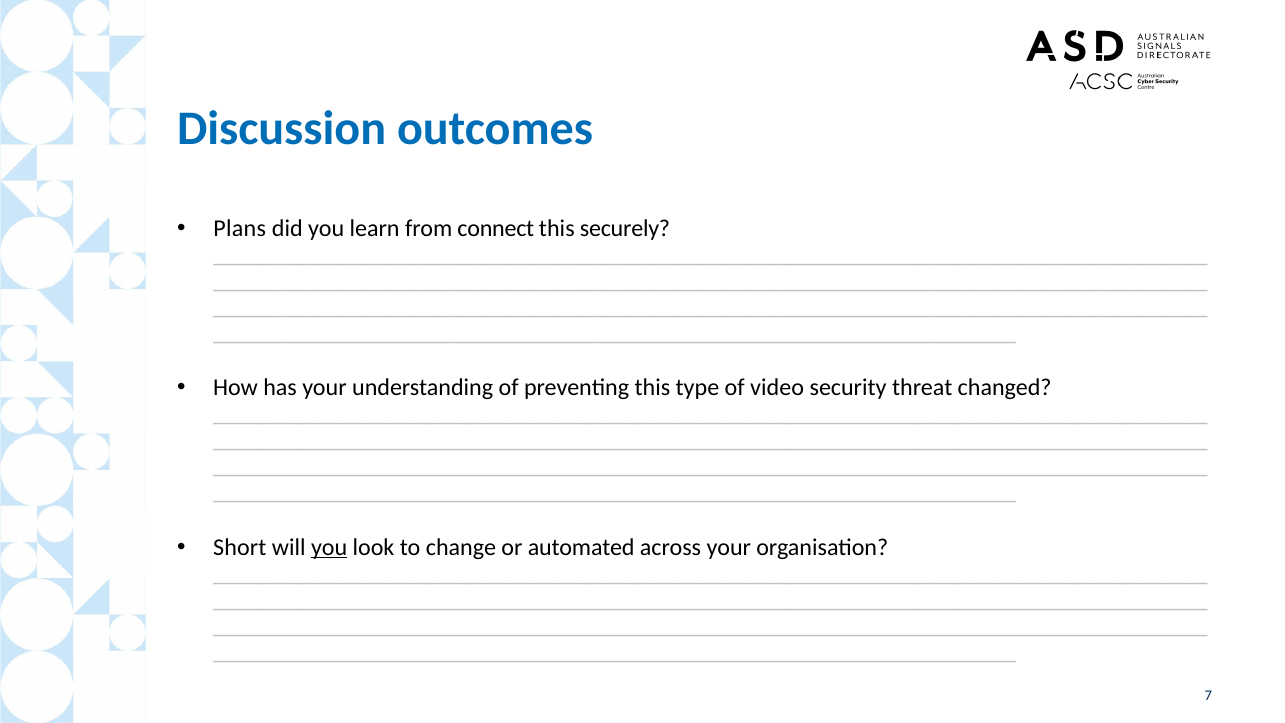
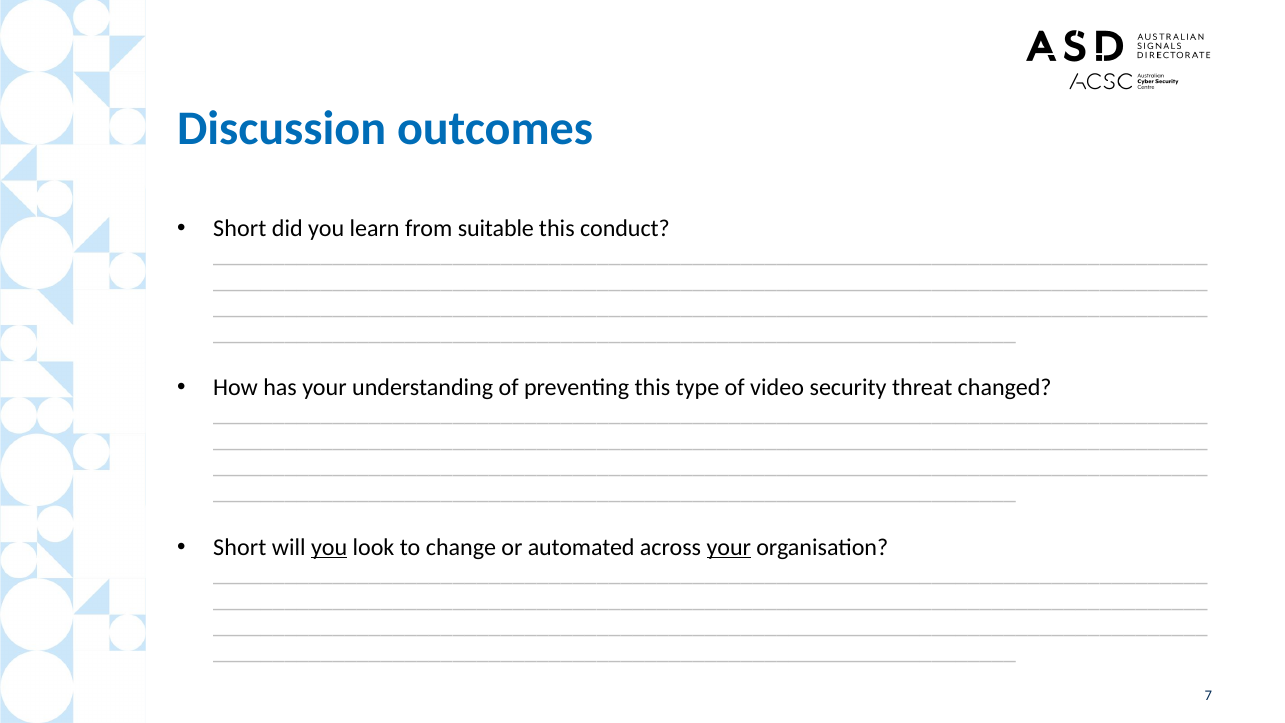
Plans at (240, 228): Plans -> Short
connect: connect -> suitable
securely: securely -> conduct
your at (729, 547) underline: none -> present
